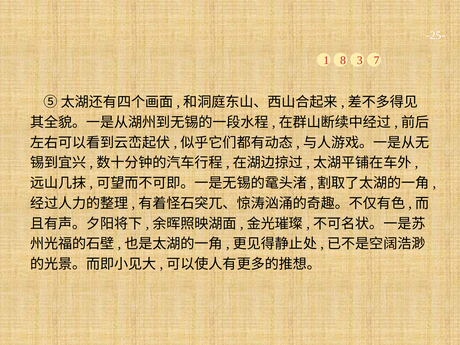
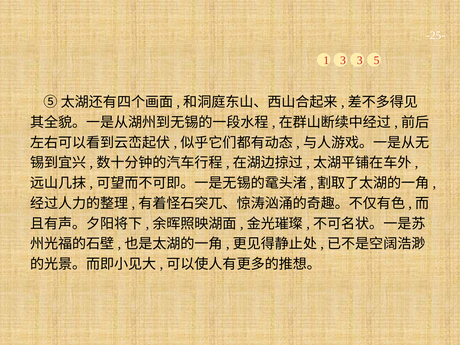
1 8: 8 -> 3
7: 7 -> 5
